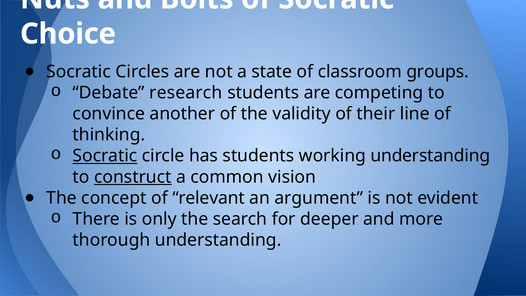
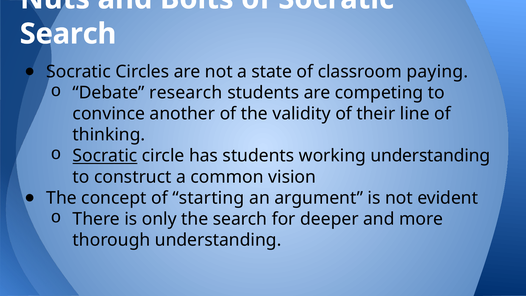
Choice at (68, 34): Choice -> Search
groups: groups -> paying
construct underline: present -> none
relevant: relevant -> starting
